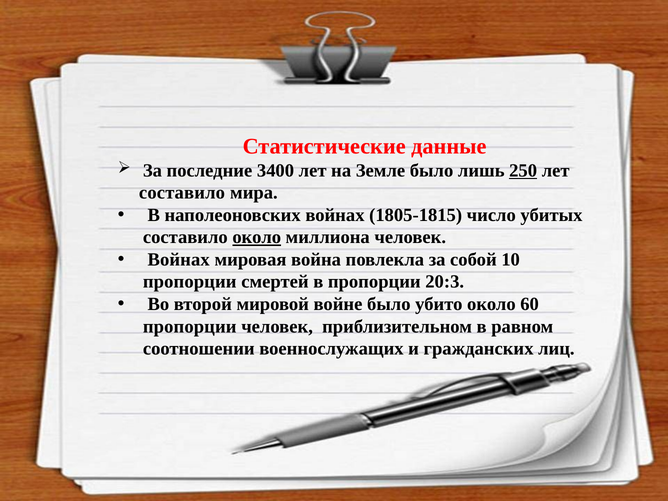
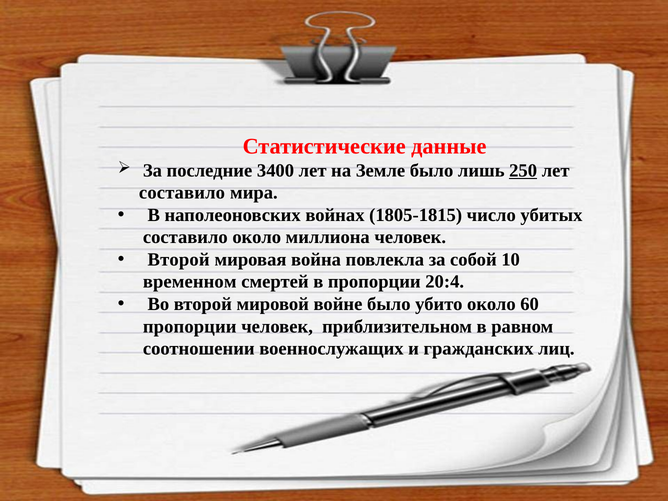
около at (257, 237) underline: present -> none
Войнах at (179, 260): Войнах -> Второй
пропорции at (190, 282): пропорции -> временном
20:3: 20:3 -> 20:4
